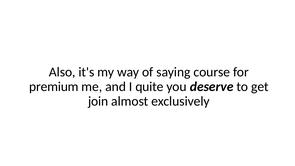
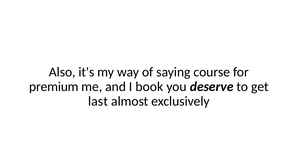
quite: quite -> book
join: join -> last
